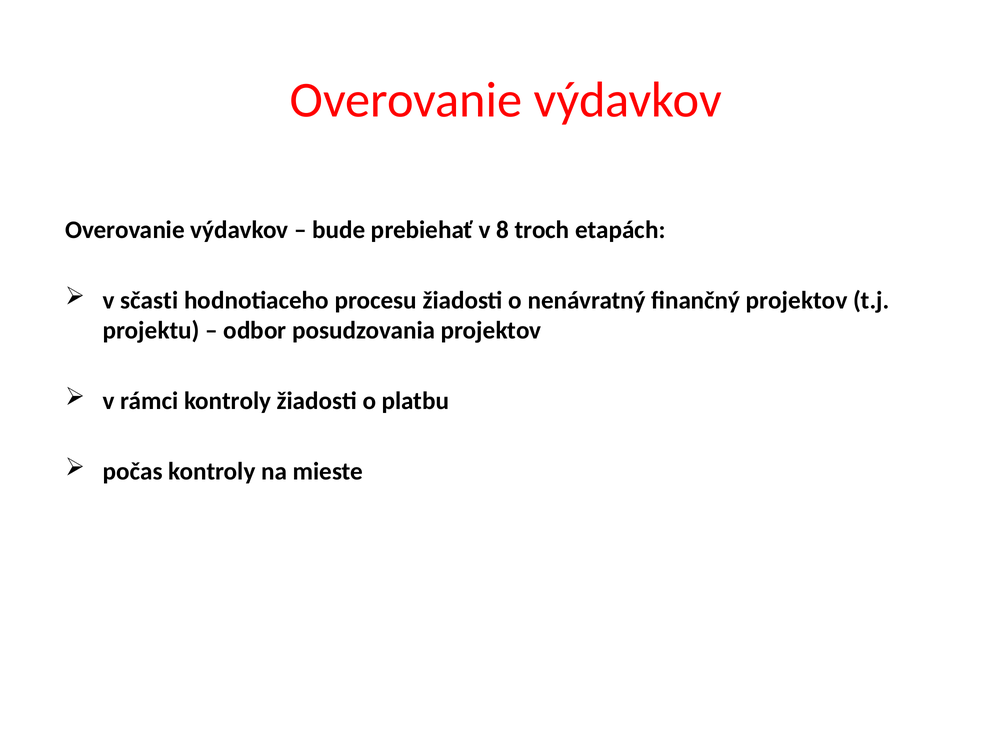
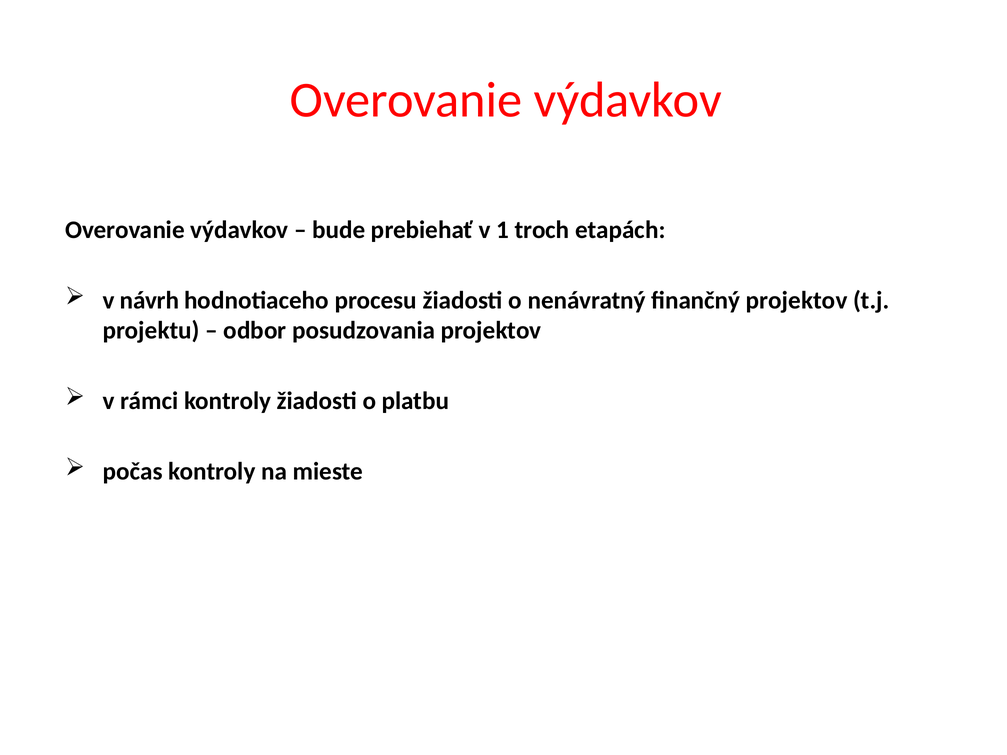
8: 8 -> 1
sčasti: sčasti -> návrh
